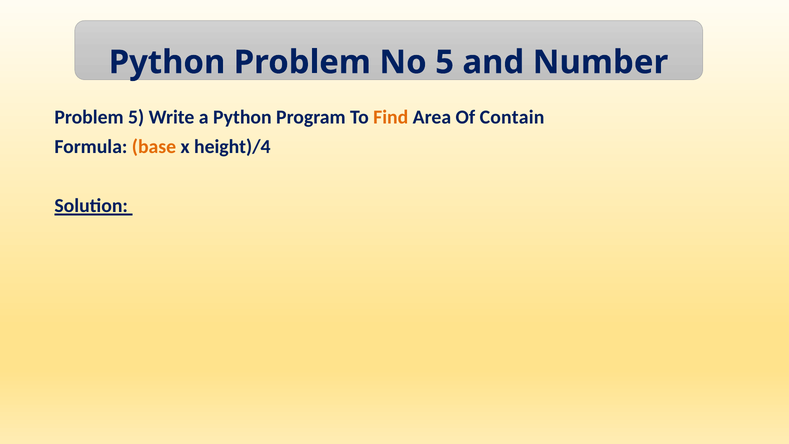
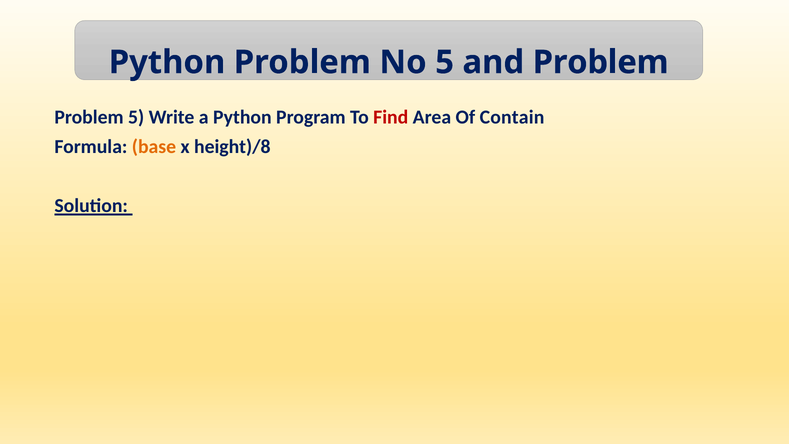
and Number: Number -> Problem
Find colour: orange -> red
height)/4: height)/4 -> height)/8
